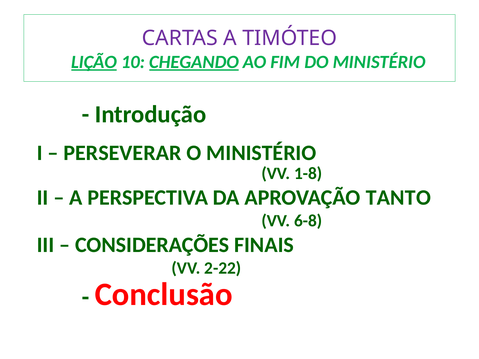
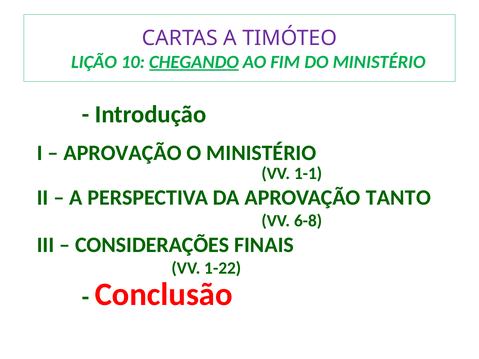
LIÇÃO underline: present -> none
PERSEVERAR at (122, 153): PERSEVERAR -> APROVAÇÃO
1-8: 1-8 -> 1-1
2-22: 2-22 -> 1-22
